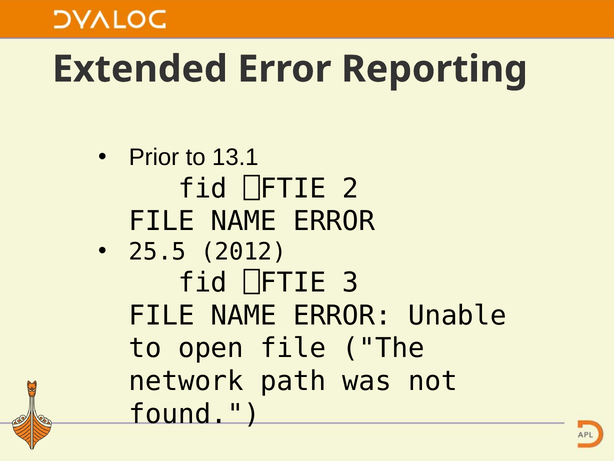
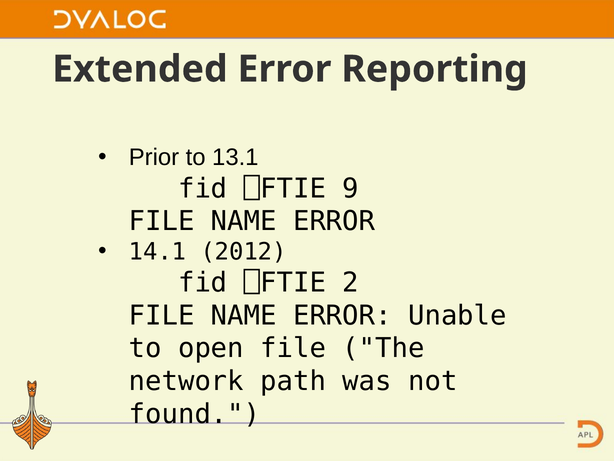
2: 2 -> 9
25.5: 25.5 -> 14.1
3: 3 -> 2
